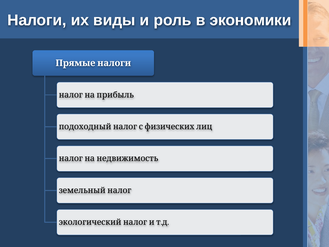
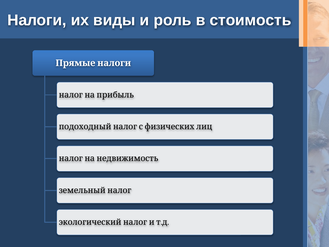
экономики: экономики -> стоимость
